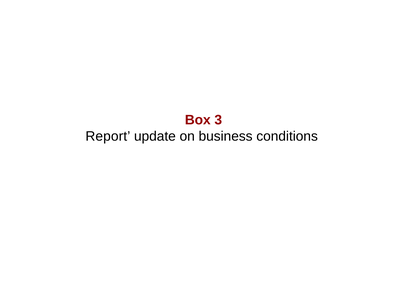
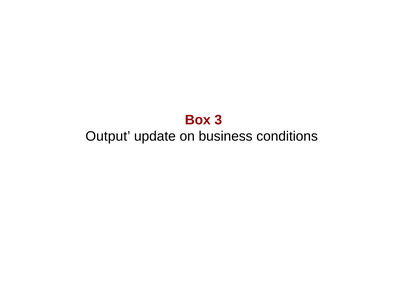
Report: Report -> Output
